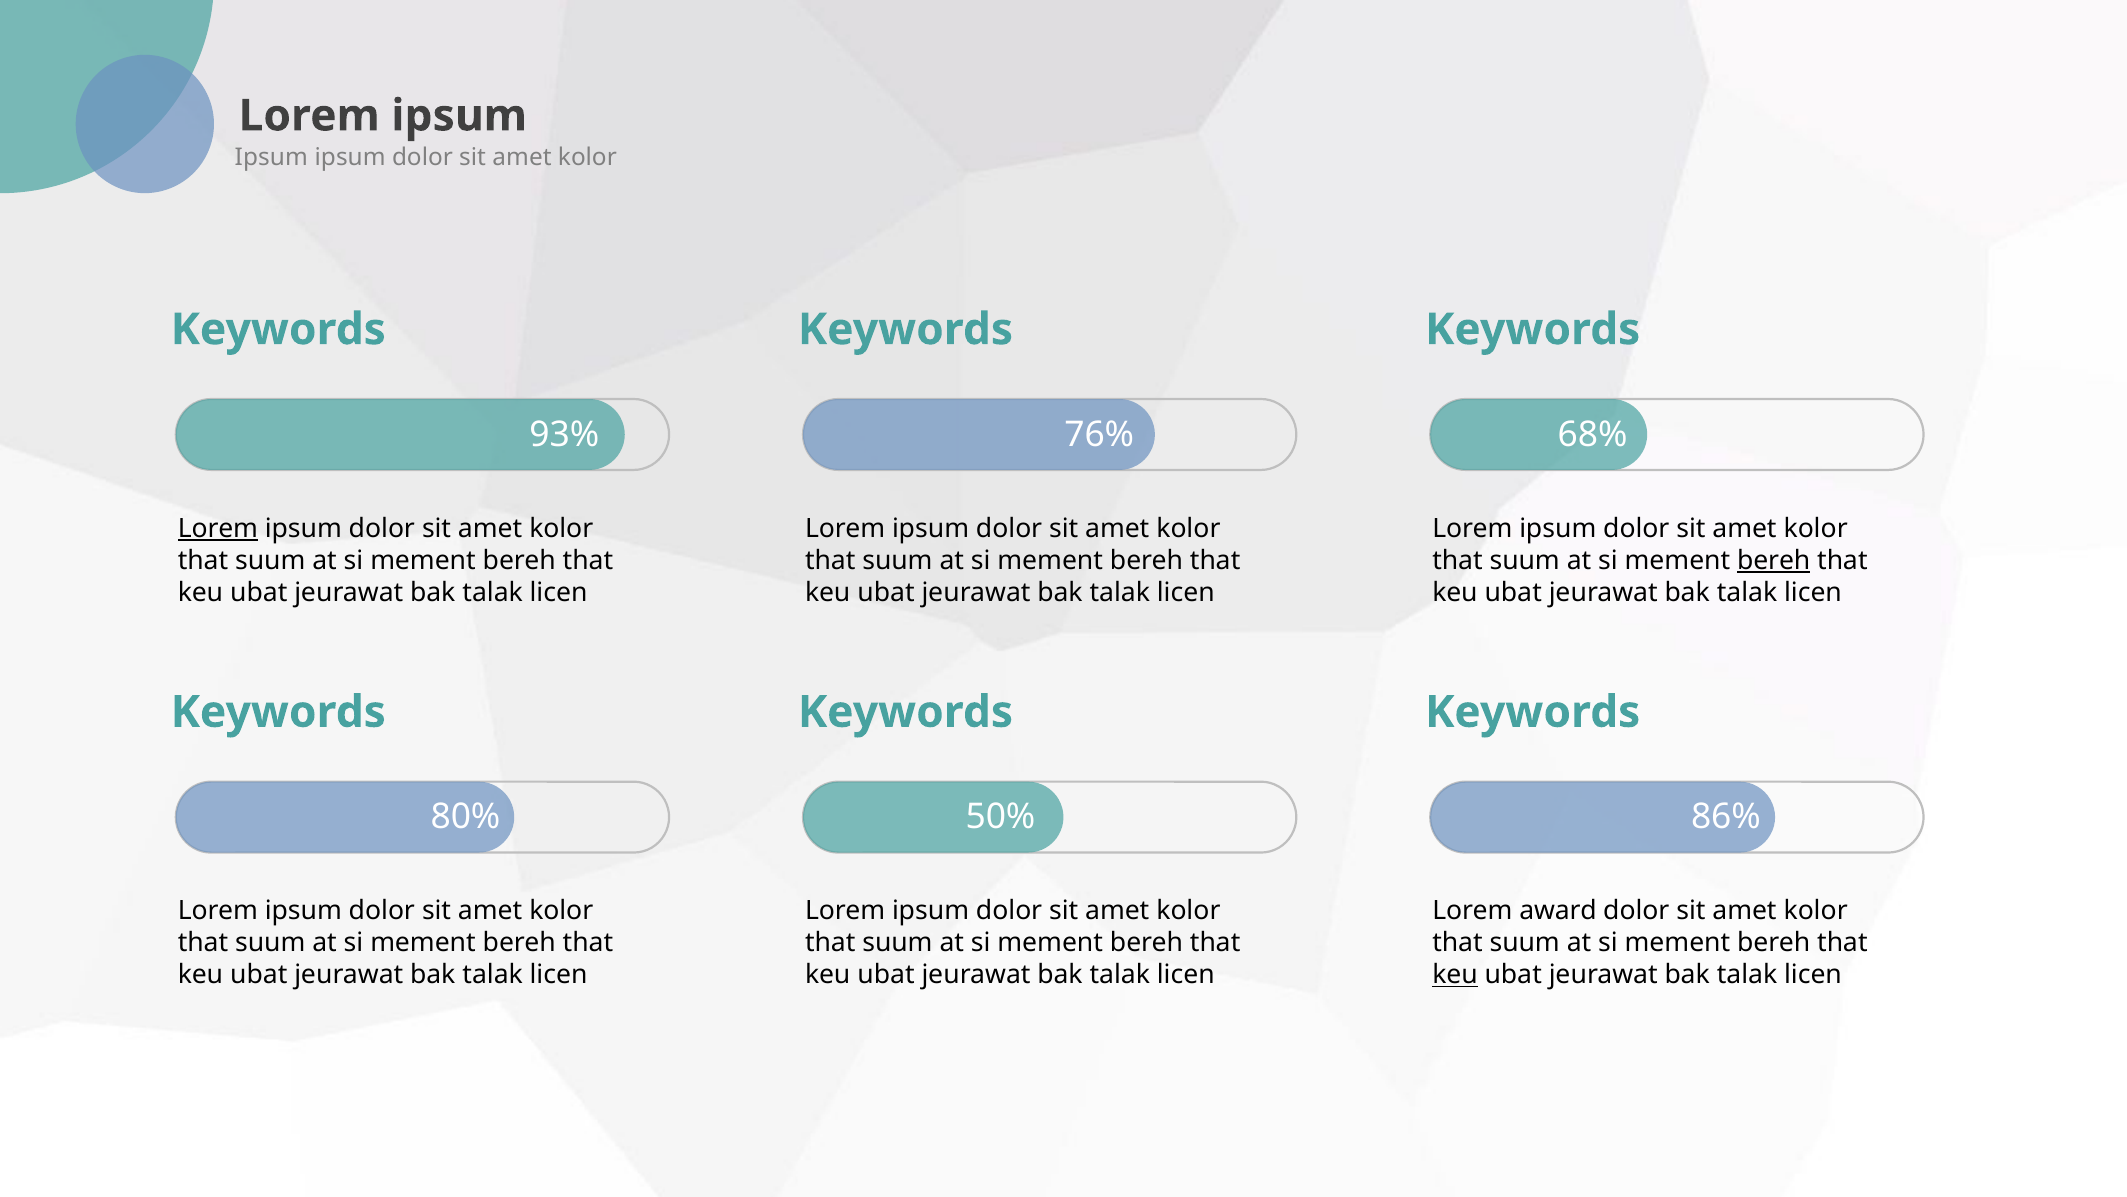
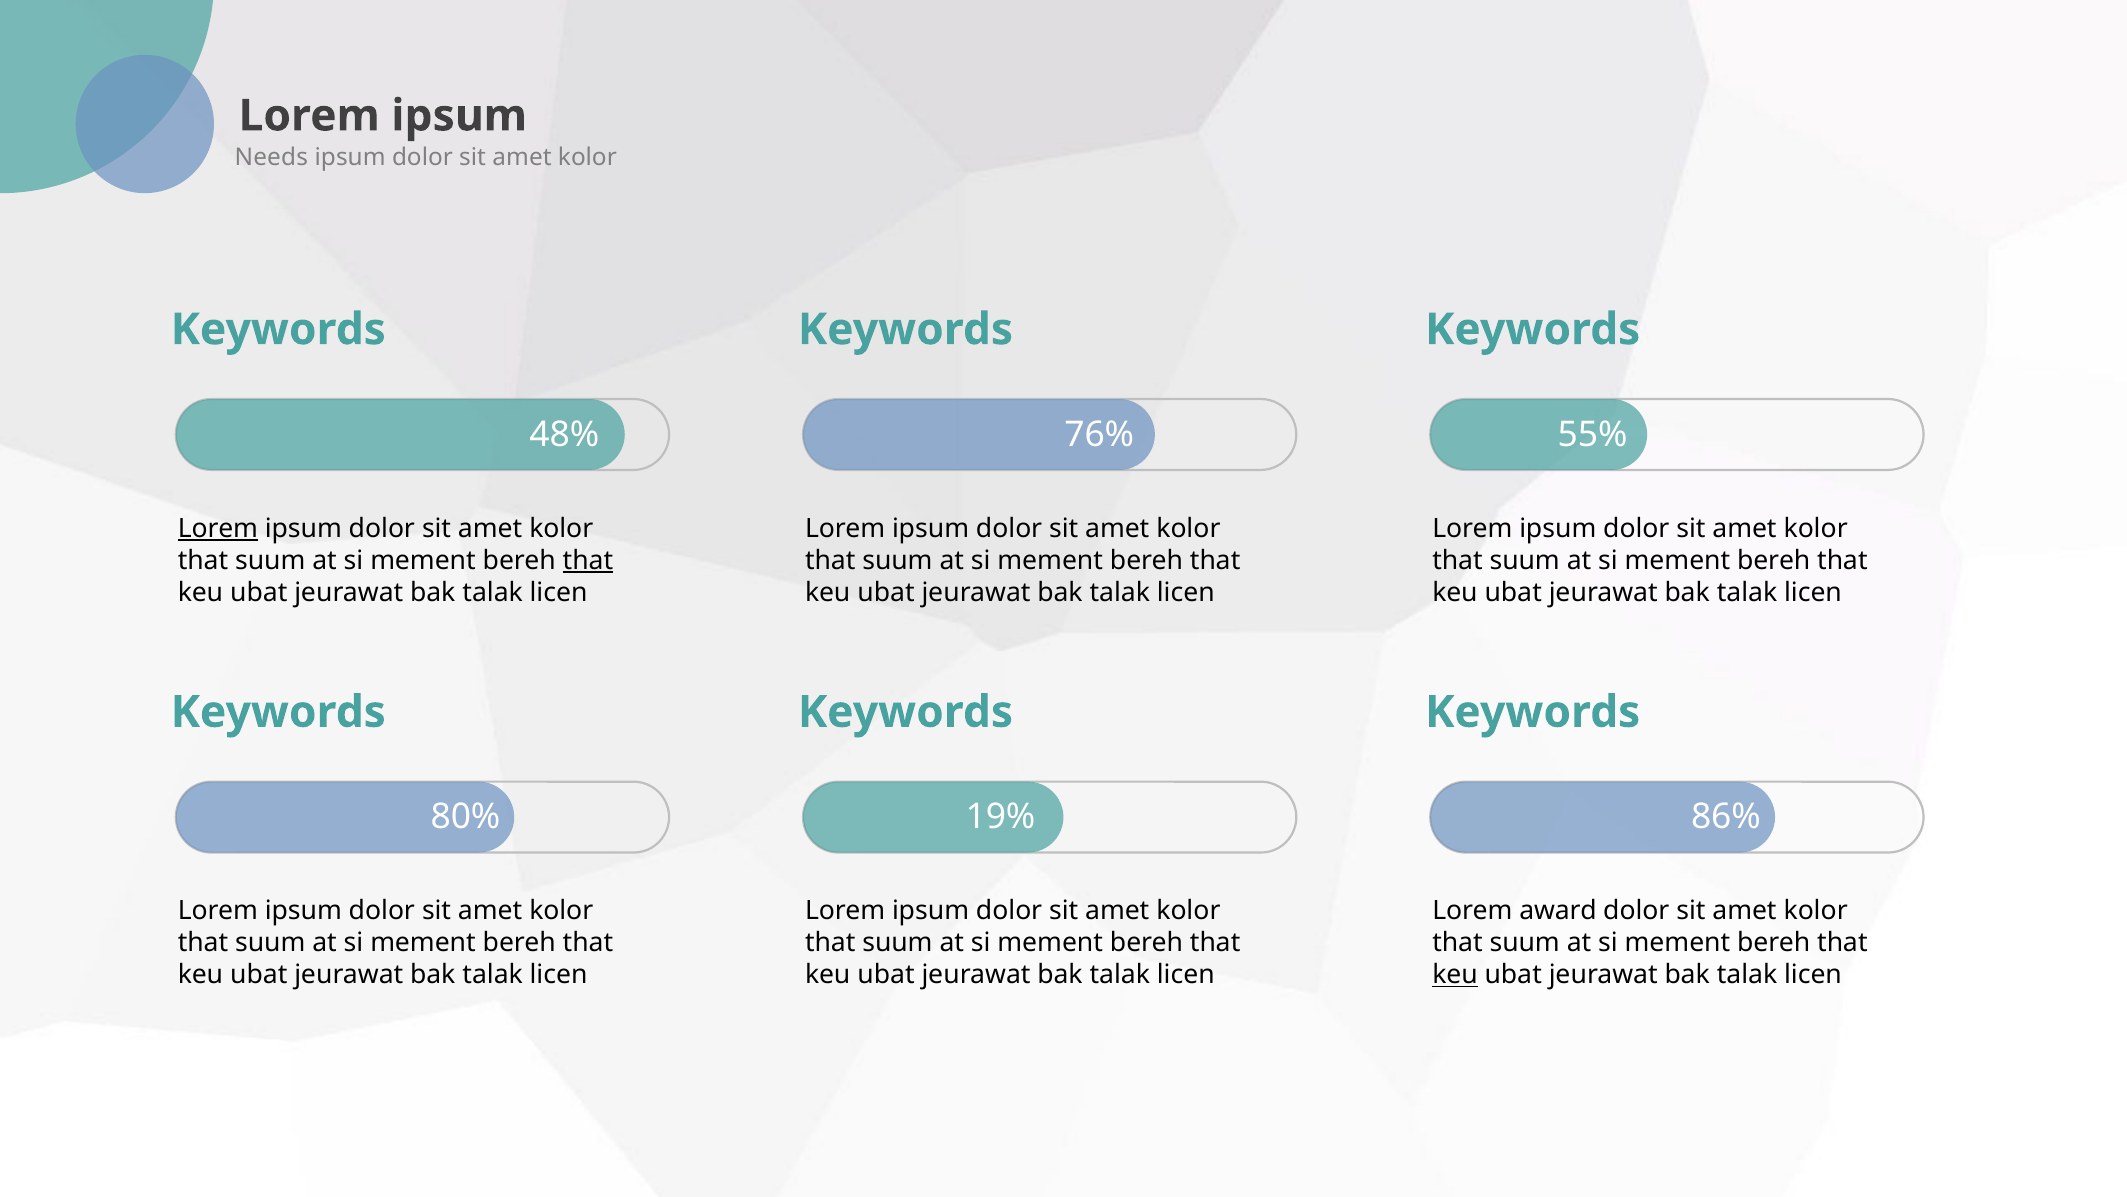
Ipsum at (271, 158): Ipsum -> Needs
93%: 93% -> 48%
68%: 68% -> 55%
that at (588, 560) underline: none -> present
bereh at (1774, 560) underline: present -> none
50%: 50% -> 19%
